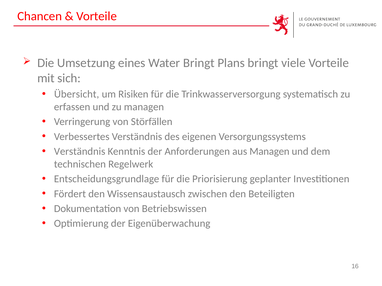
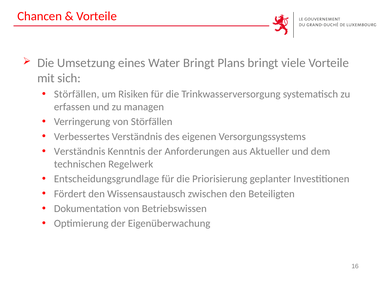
Übersicht at (77, 94): Übersicht -> Störfällen
aus Managen: Managen -> Aktueller
